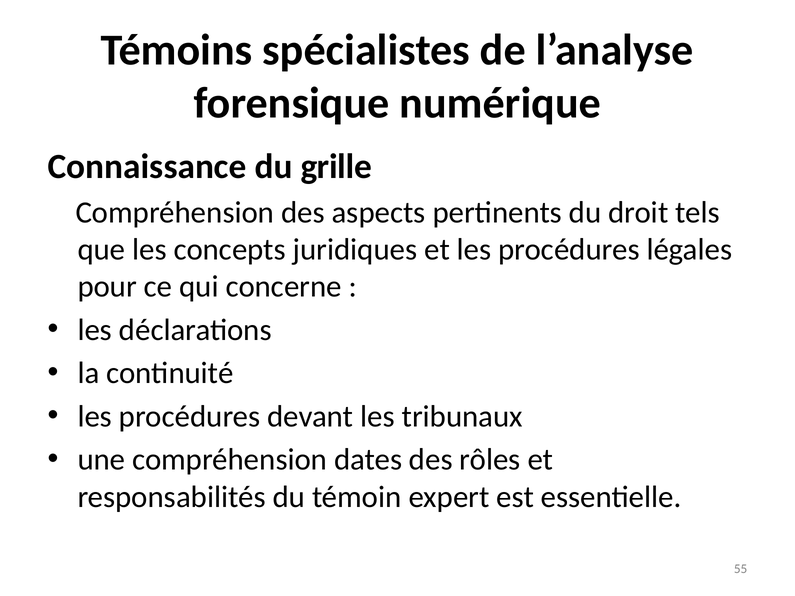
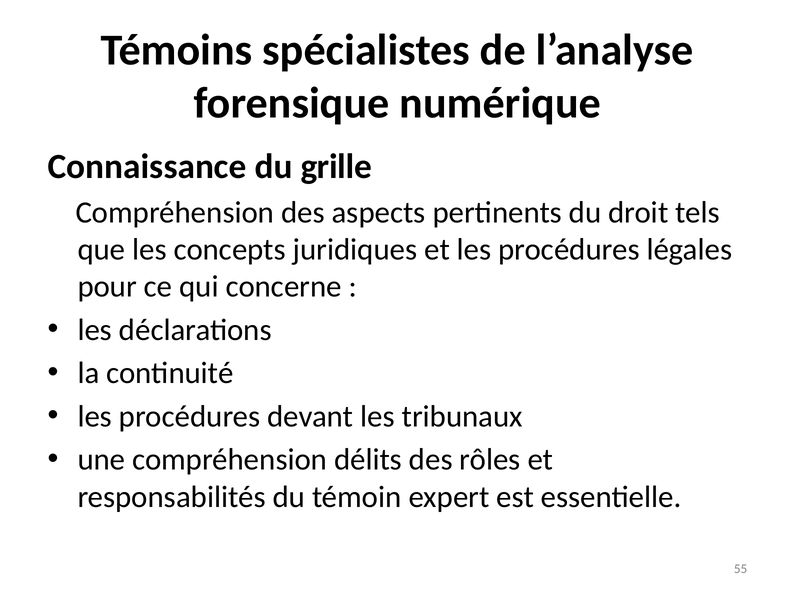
dates: dates -> délits
